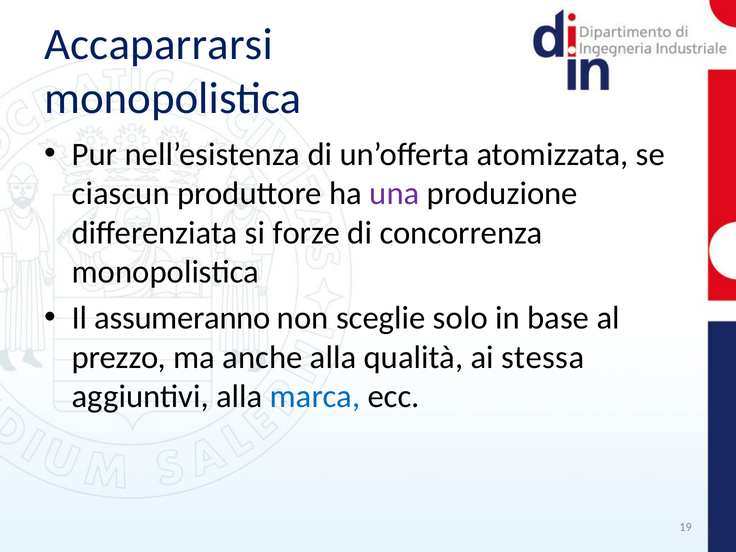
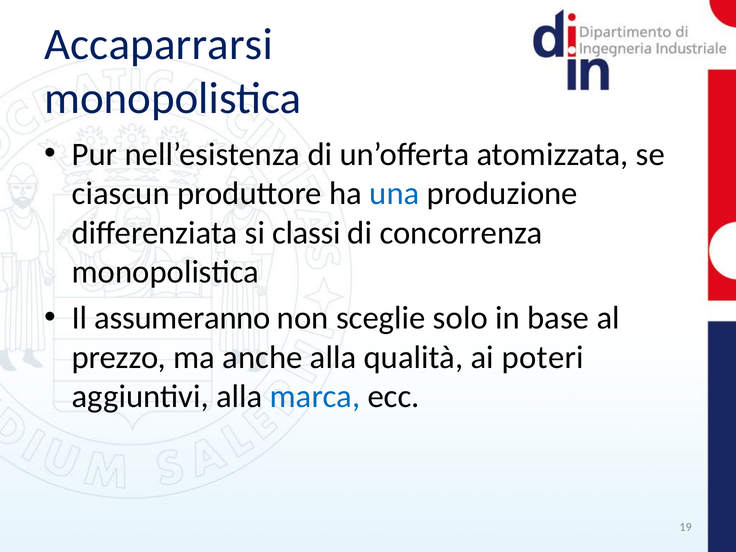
una colour: purple -> blue
forze: forze -> classi
stessa: stessa -> poteri
